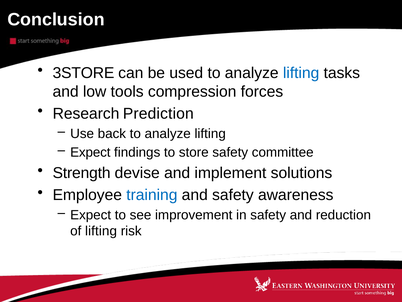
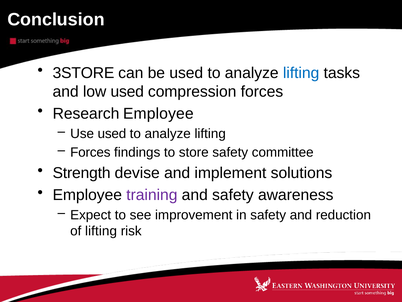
low tools: tools -> used
Research Prediction: Prediction -> Employee
Use back: back -> used
Expect at (90, 152): Expect -> Forces
training colour: blue -> purple
